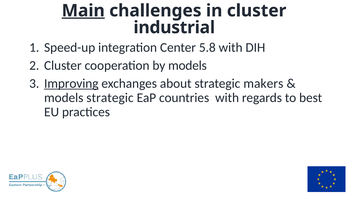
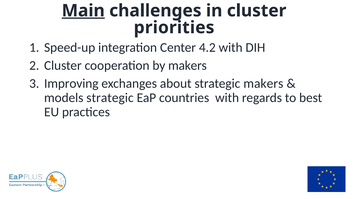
industrial: industrial -> priorities
5.8: 5.8 -> 4.2
by models: models -> makers
Improving underline: present -> none
